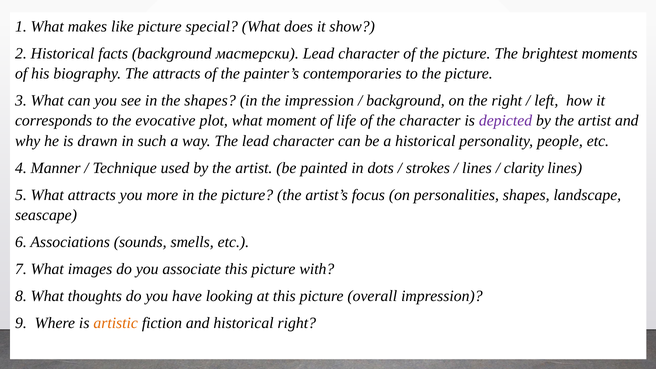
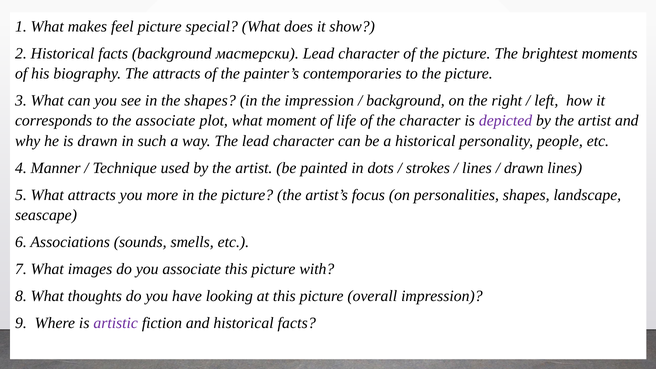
like: like -> feel
the evocative: evocative -> associate
clarity at (524, 168): clarity -> drawn
artistic colour: orange -> purple
and historical right: right -> facts
